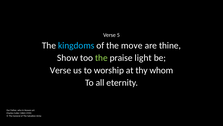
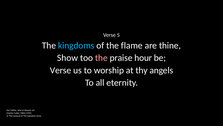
move: move -> flame
the at (101, 58) colour: light green -> pink
light: light -> hour
whom: whom -> angels
